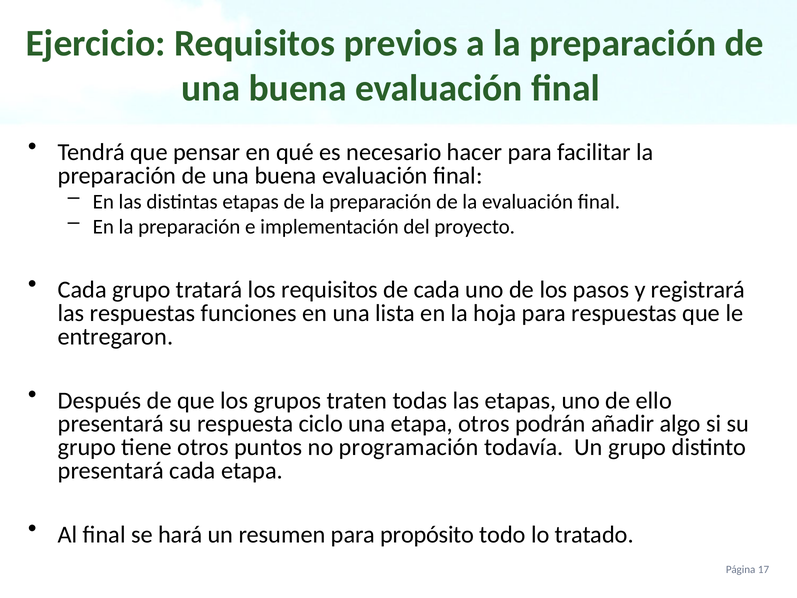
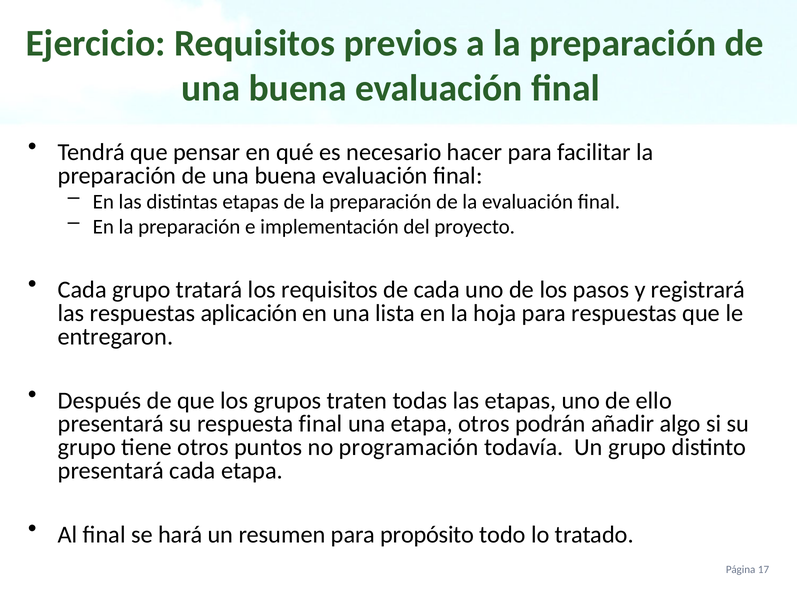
funciones: funciones -> aplicación
respuesta ciclo: ciclo -> final
